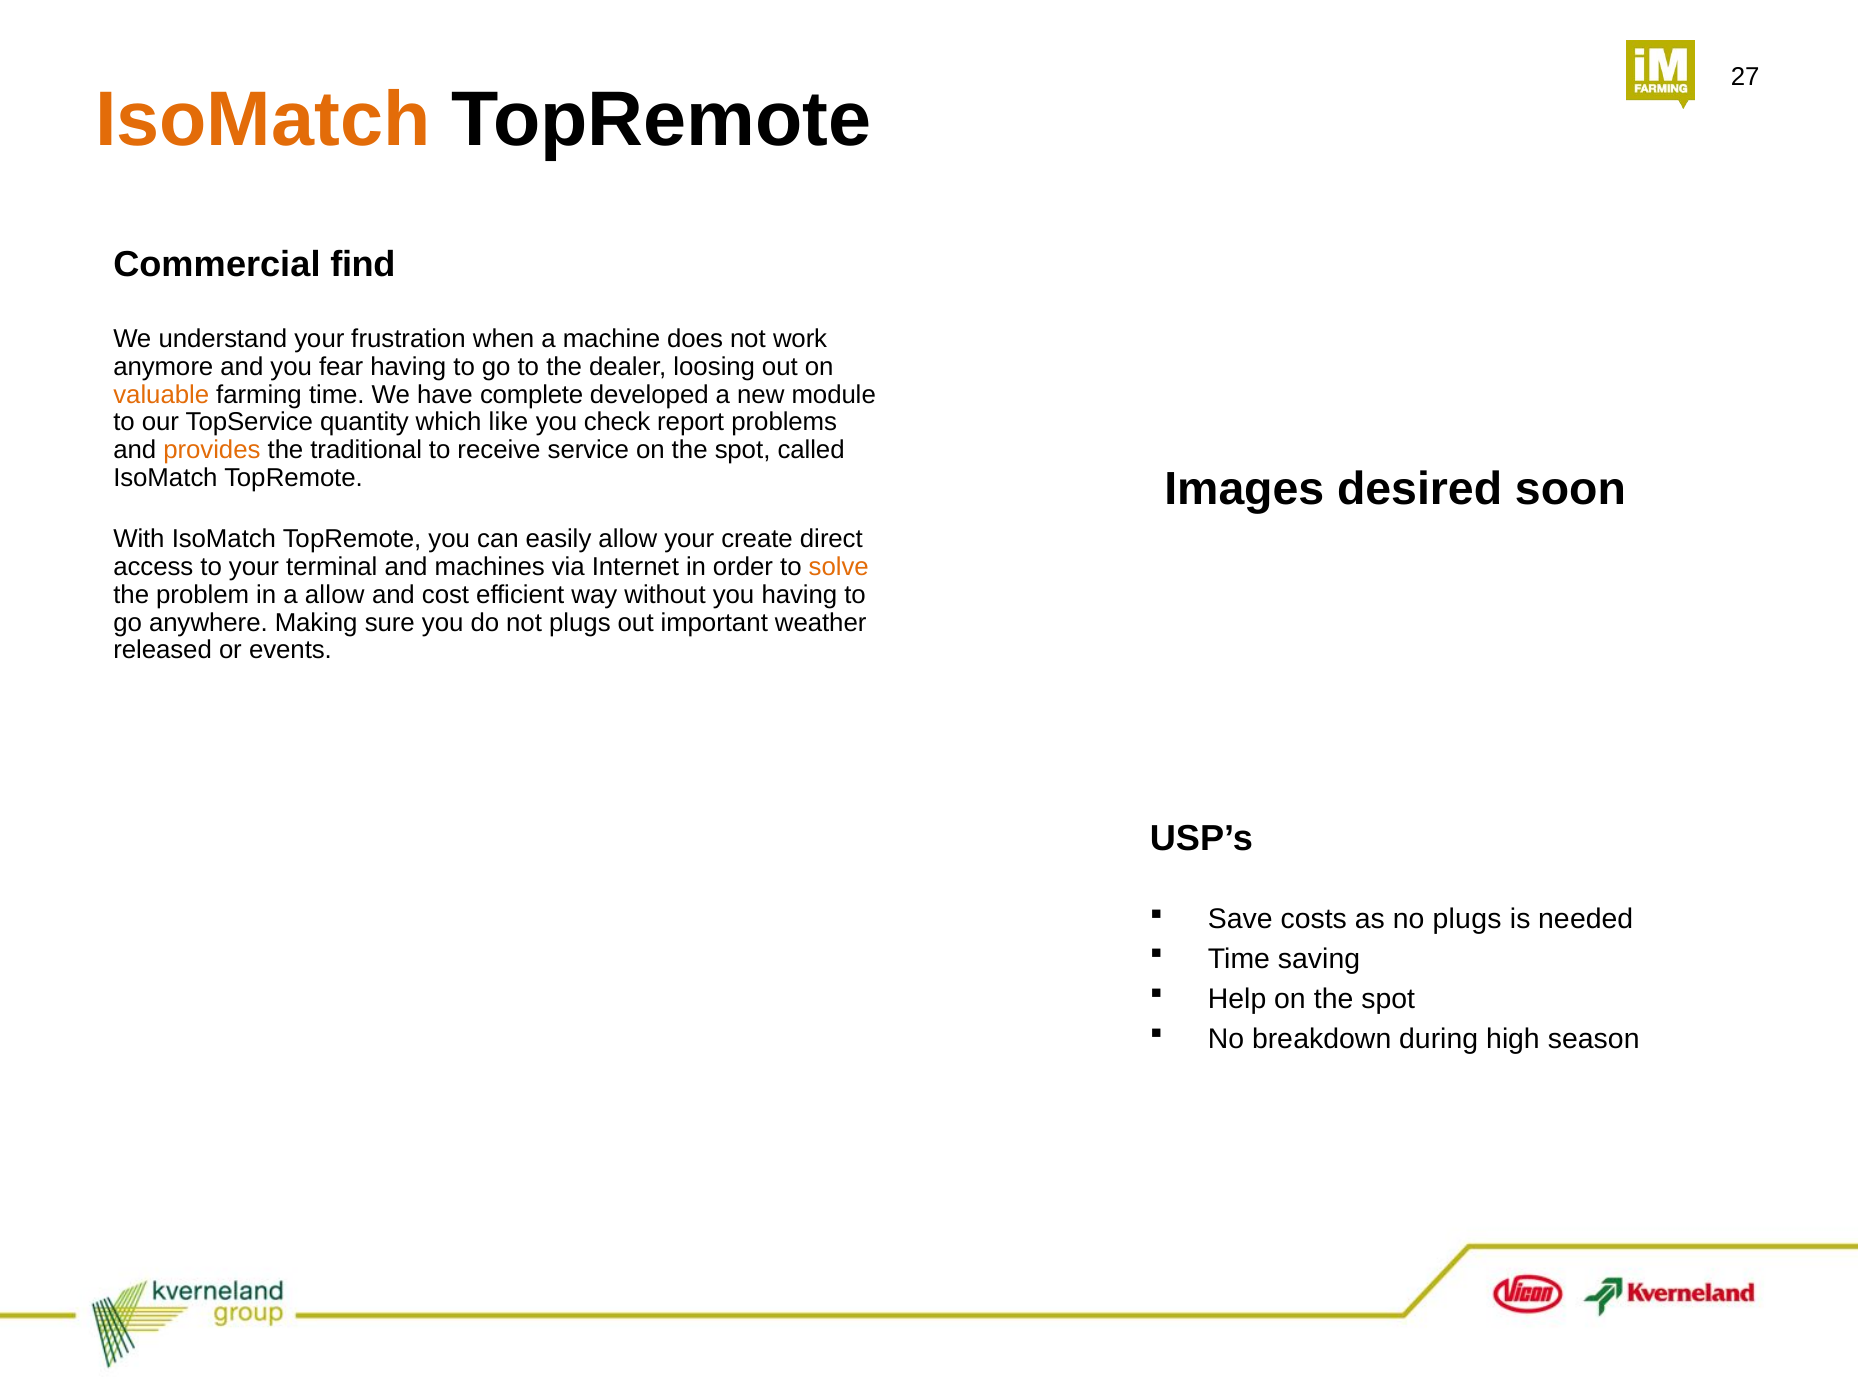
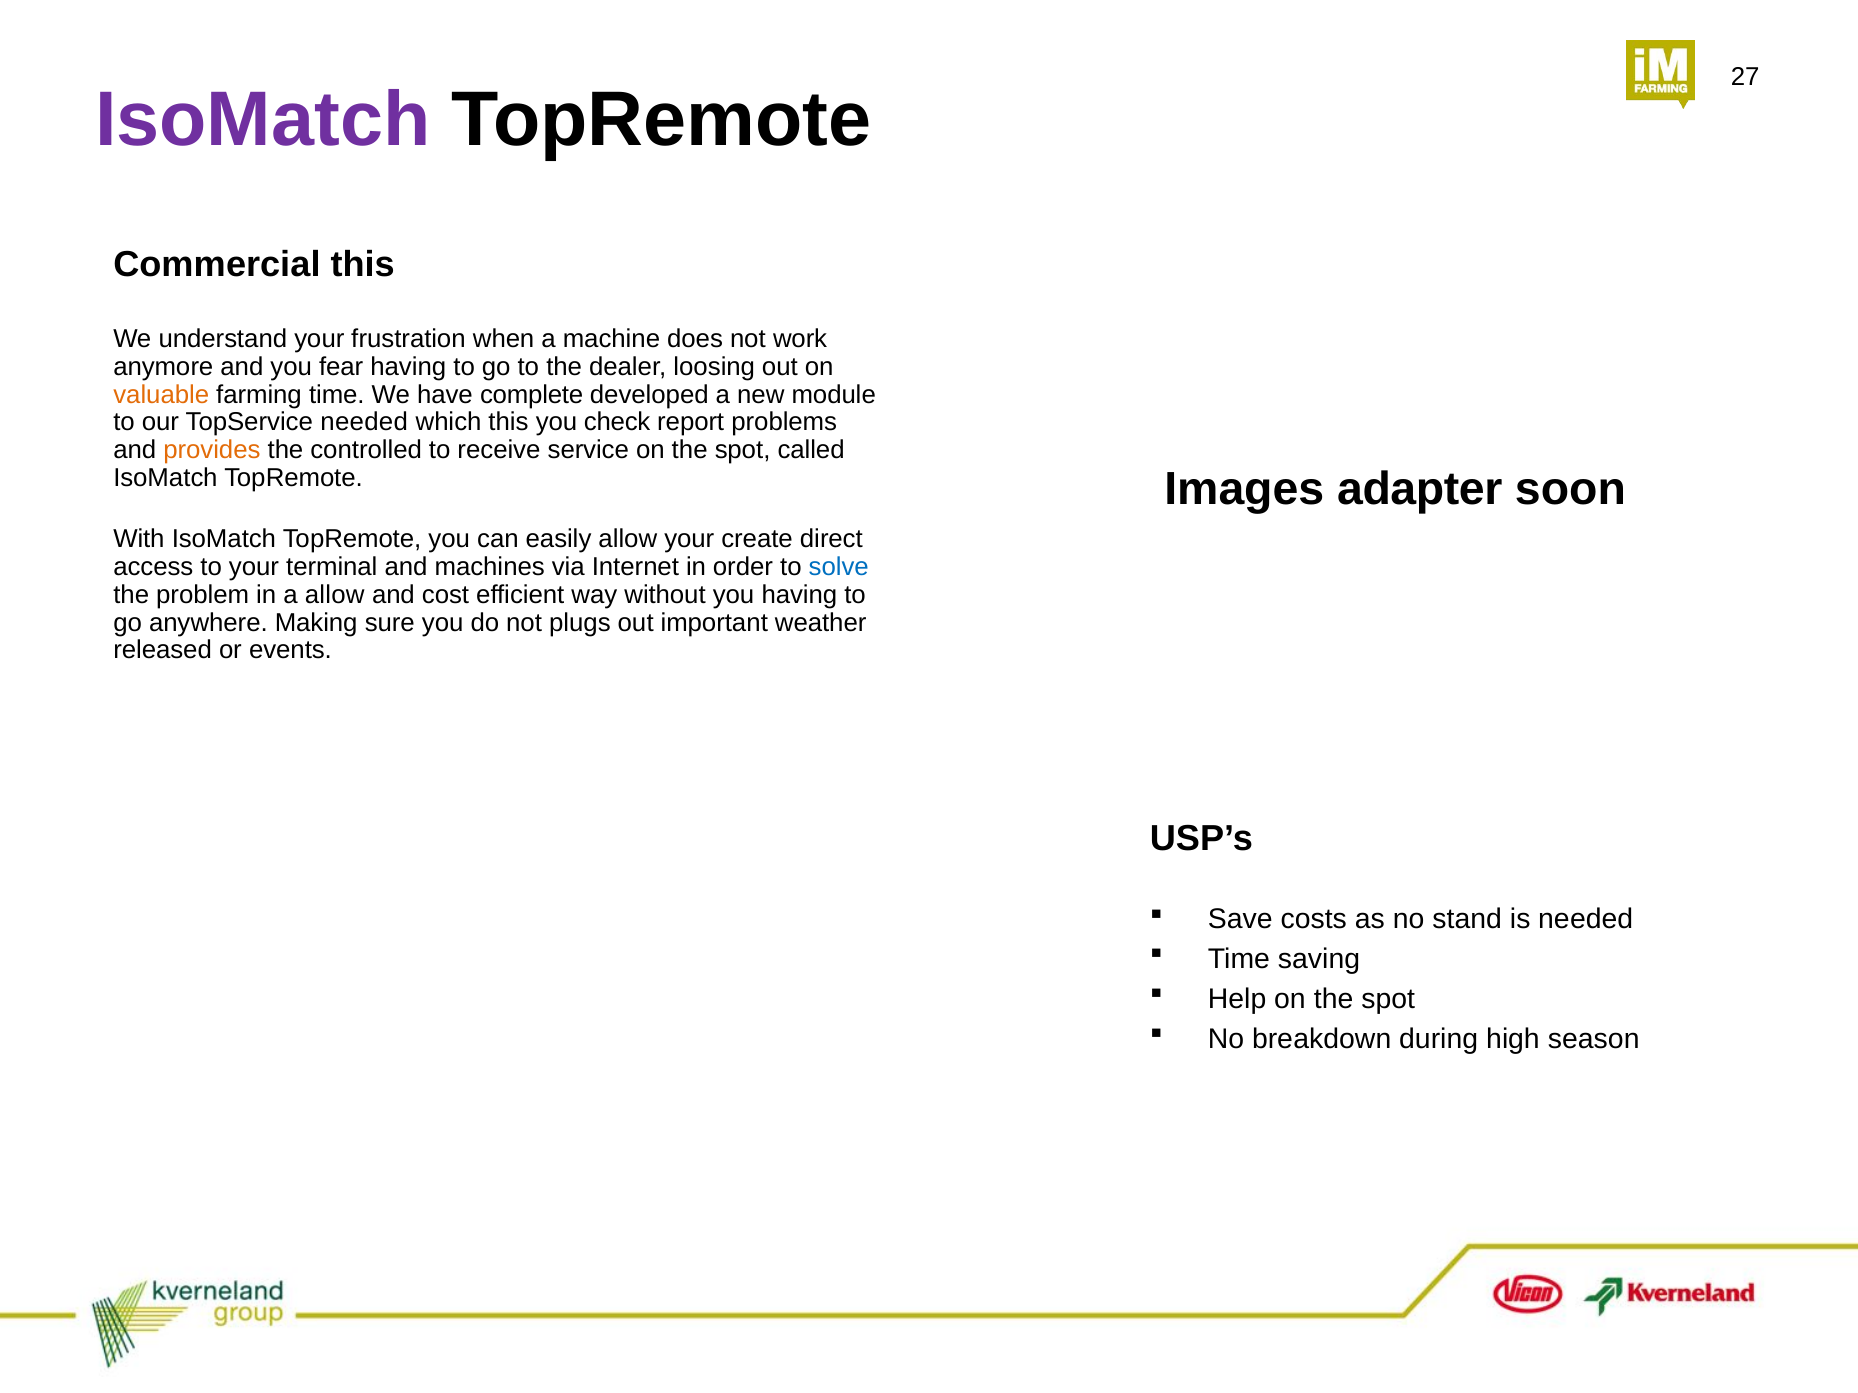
IsoMatch at (263, 120) colour: orange -> purple
Commercial find: find -> this
TopService quantity: quantity -> needed
which like: like -> this
traditional: traditional -> controlled
desired: desired -> adapter
solve colour: orange -> blue
no plugs: plugs -> stand
